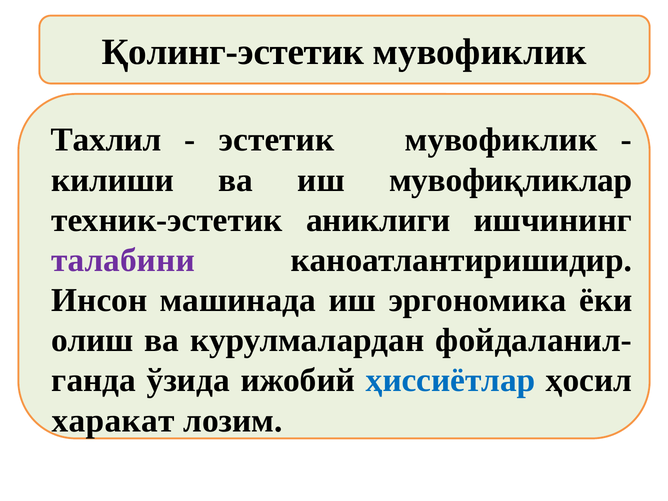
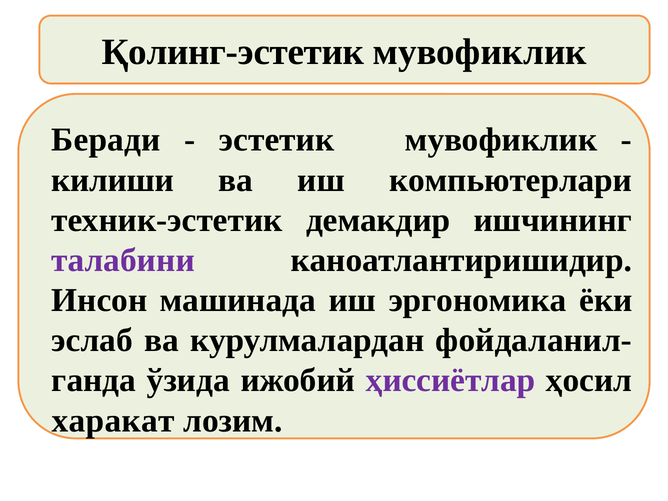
Тахлил: Тахлил -> Беради
мувофиқликлар: мувофиқликлар -> компьютерлари
аниклиги: аниклиги -> демакдир
олиш: олиш -> эслаб
ҳиссиётлар colour: blue -> purple
